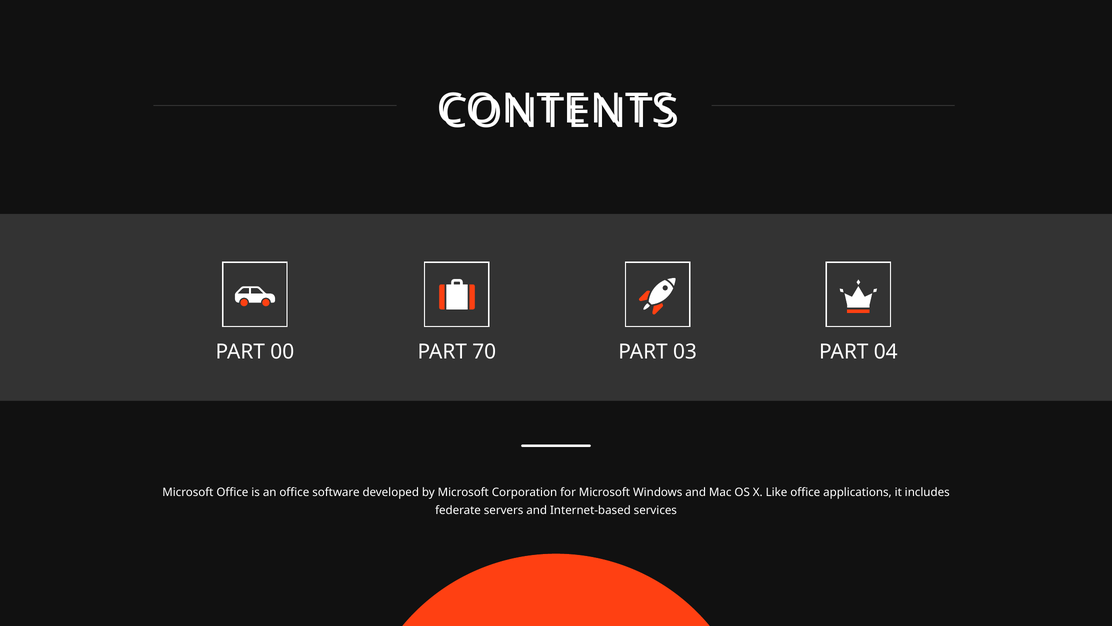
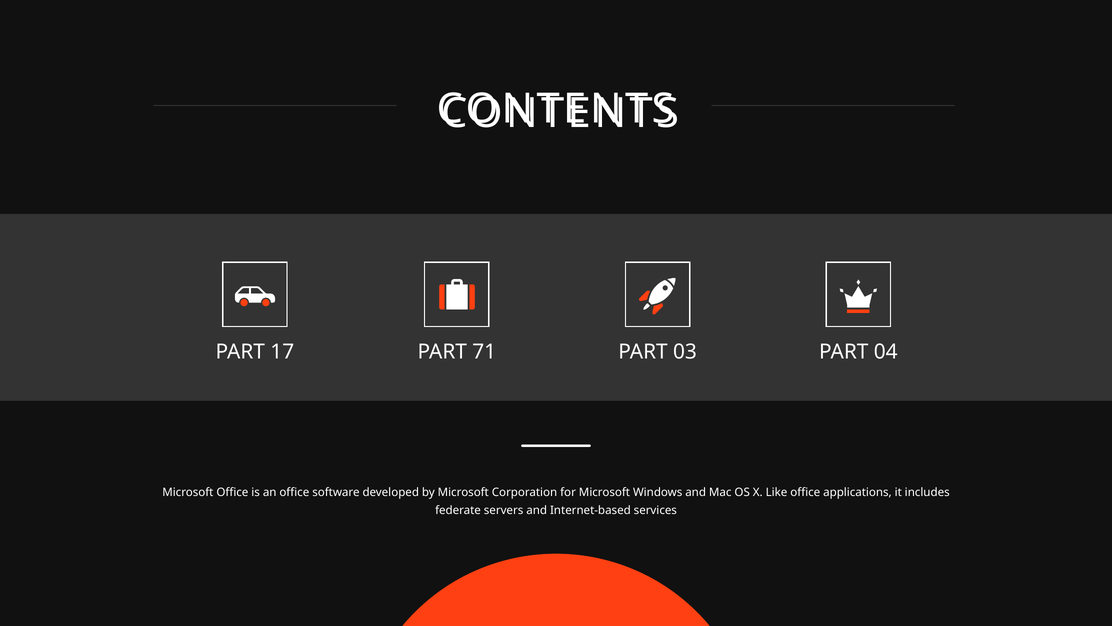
00: 00 -> 17
70: 70 -> 71
